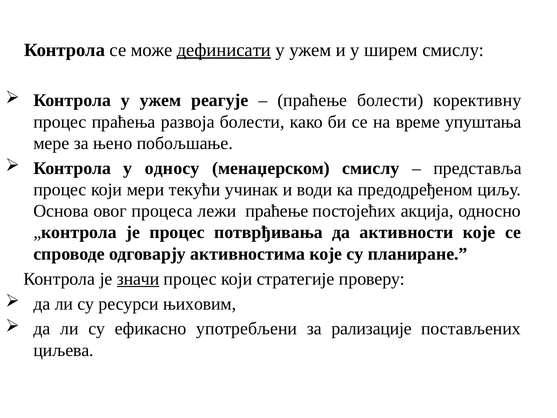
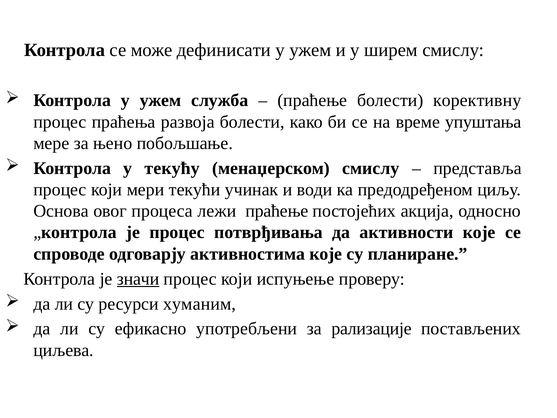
дефинисати underline: present -> none
реагује: реагује -> служба
односу: односу -> текућу
стратегије: стратегије -> испуњење
њиховим: њиховим -> хуманим
